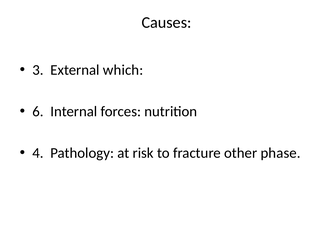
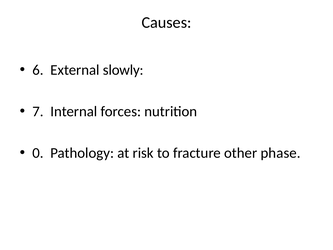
3: 3 -> 6
which: which -> slowly
6: 6 -> 7
4: 4 -> 0
